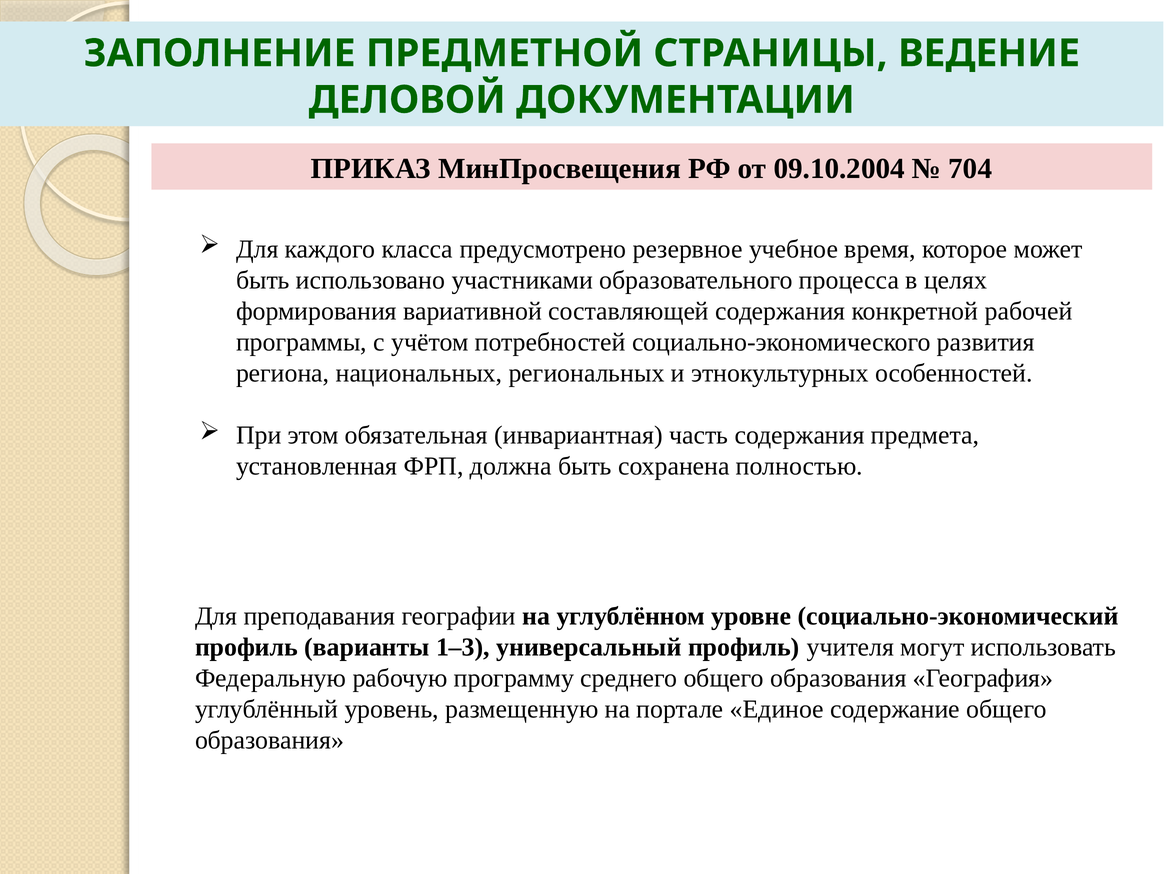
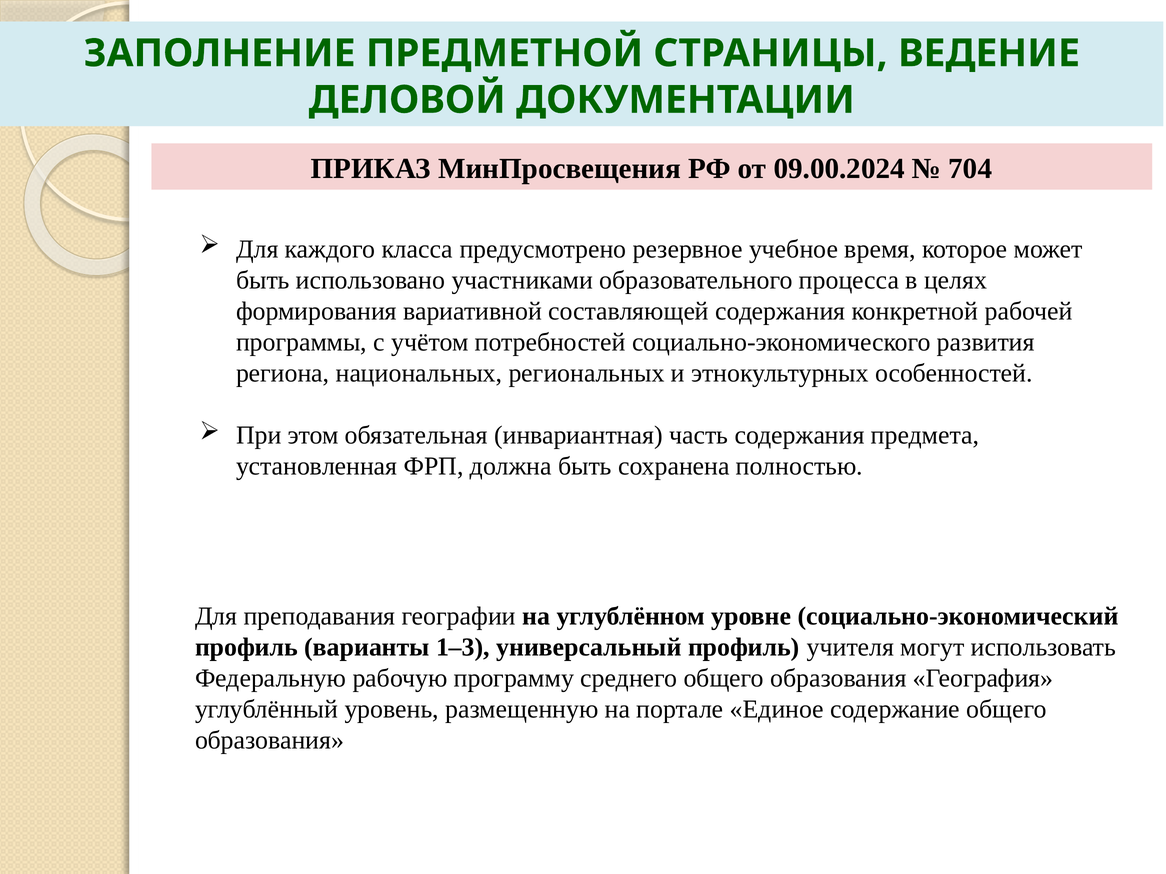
09.10.2004: 09.10.2004 -> 09.00.2024
